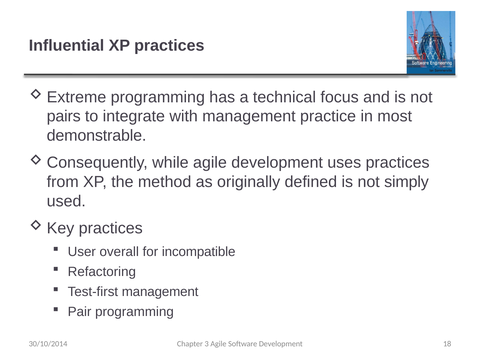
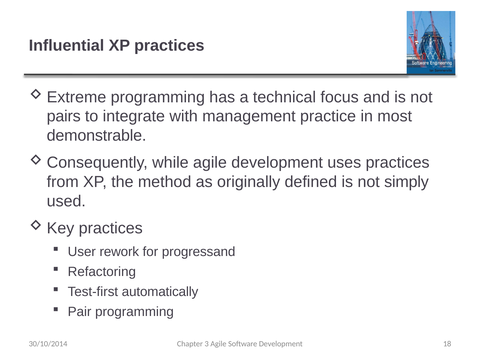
overall: overall -> rework
incompatible: incompatible -> progressand
Test-first management: management -> automatically
